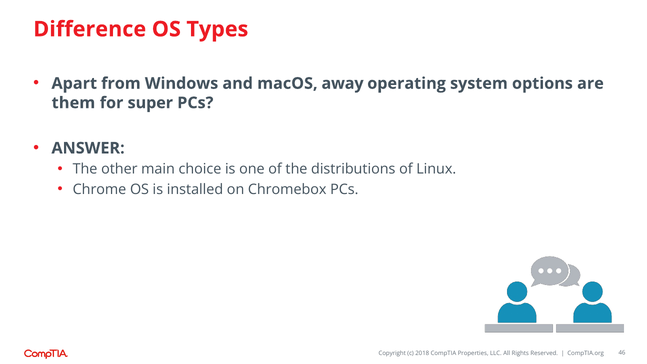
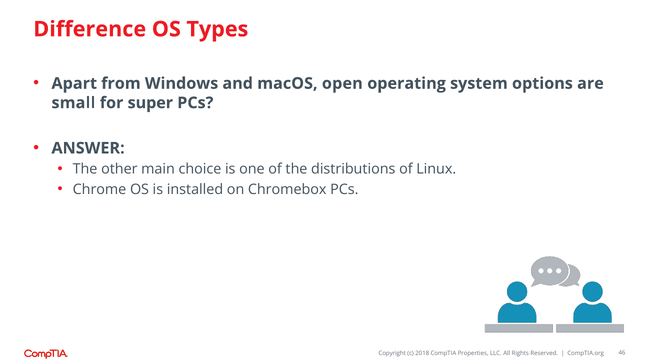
away: away -> open
them: them -> small
